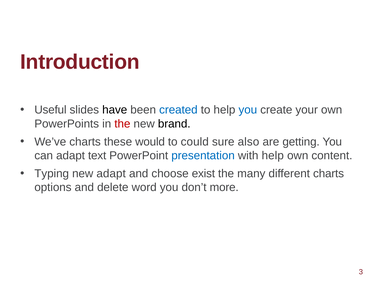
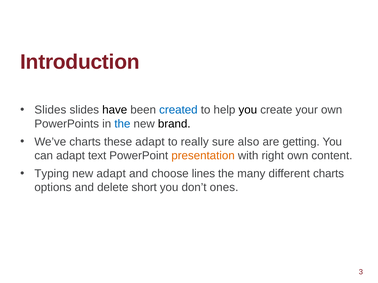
Useful at (50, 110): Useful -> Slides
you at (248, 110) colour: blue -> black
the at (122, 124) colour: red -> blue
these would: would -> adapt
could: could -> really
presentation colour: blue -> orange
with help: help -> right
exist: exist -> lines
word: word -> short
more: more -> ones
